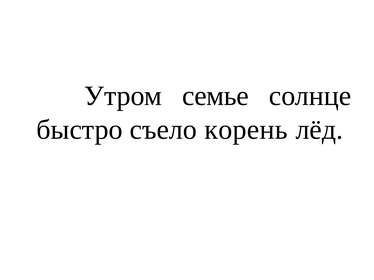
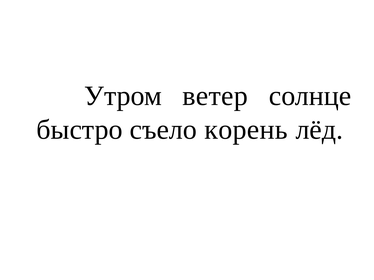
семье: семье -> ветер
